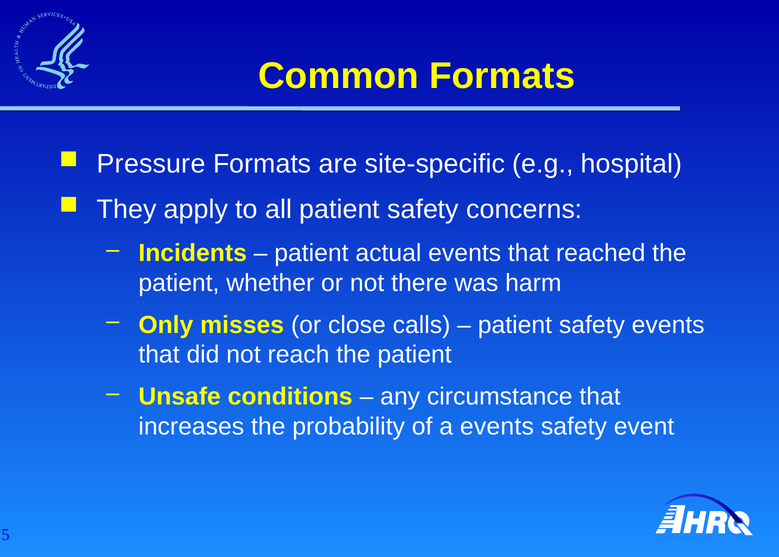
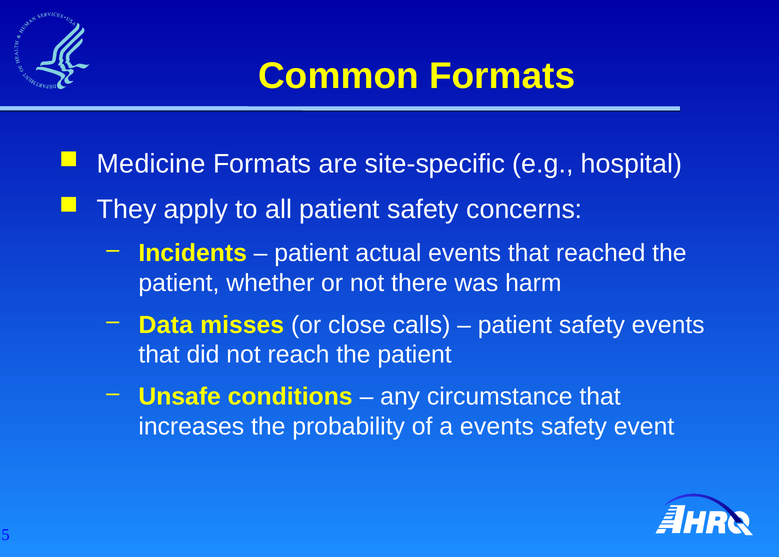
Pressure: Pressure -> Medicine
Only: Only -> Data
